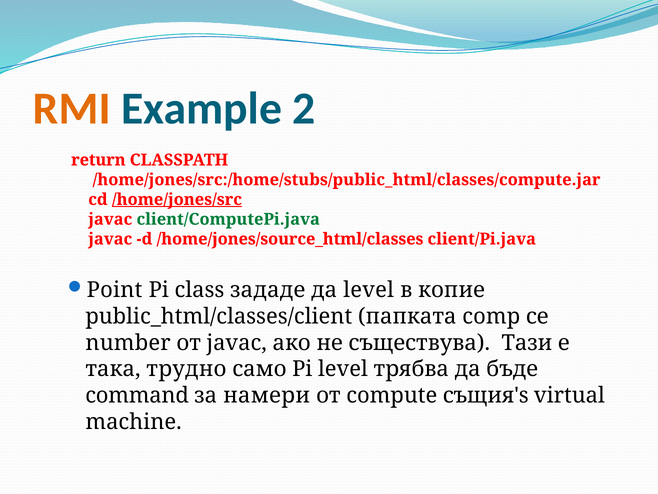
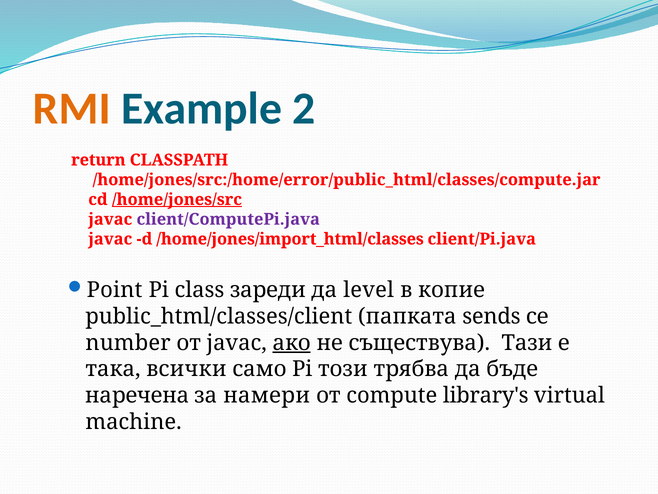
/home/jones/src:/home/stubs/public_html/classes/compute.jar: /home/jones/src:/home/stubs/public_html/classes/compute.jar -> /home/jones/src:/home/error/public_html/classes/compute.jar
client/ComputePi.java colour: green -> purple
/home/jones/source_html/classes: /home/jones/source_html/classes -> /home/jones/import_html/classes
зададе: зададе -> зареди
comp: comp -> sends
ако underline: none -> present
трудно: трудно -> всички
Pi level: level -> този
command: command -> наречена
същия's: същия's -> library's
